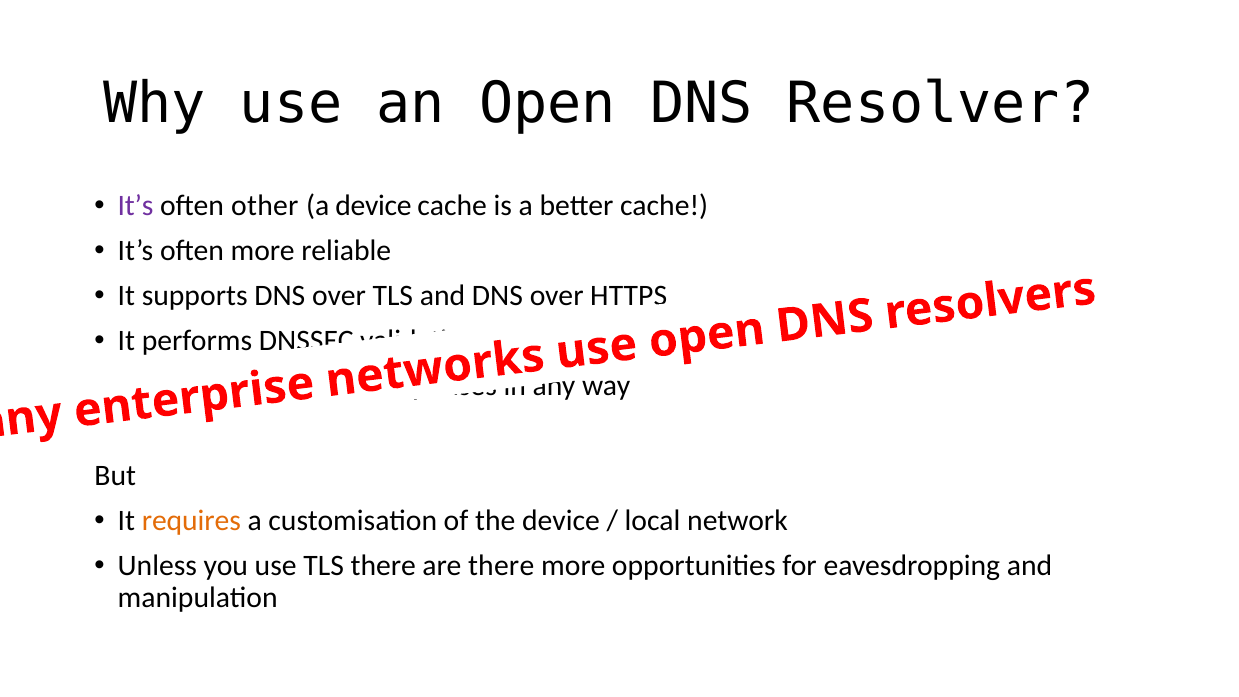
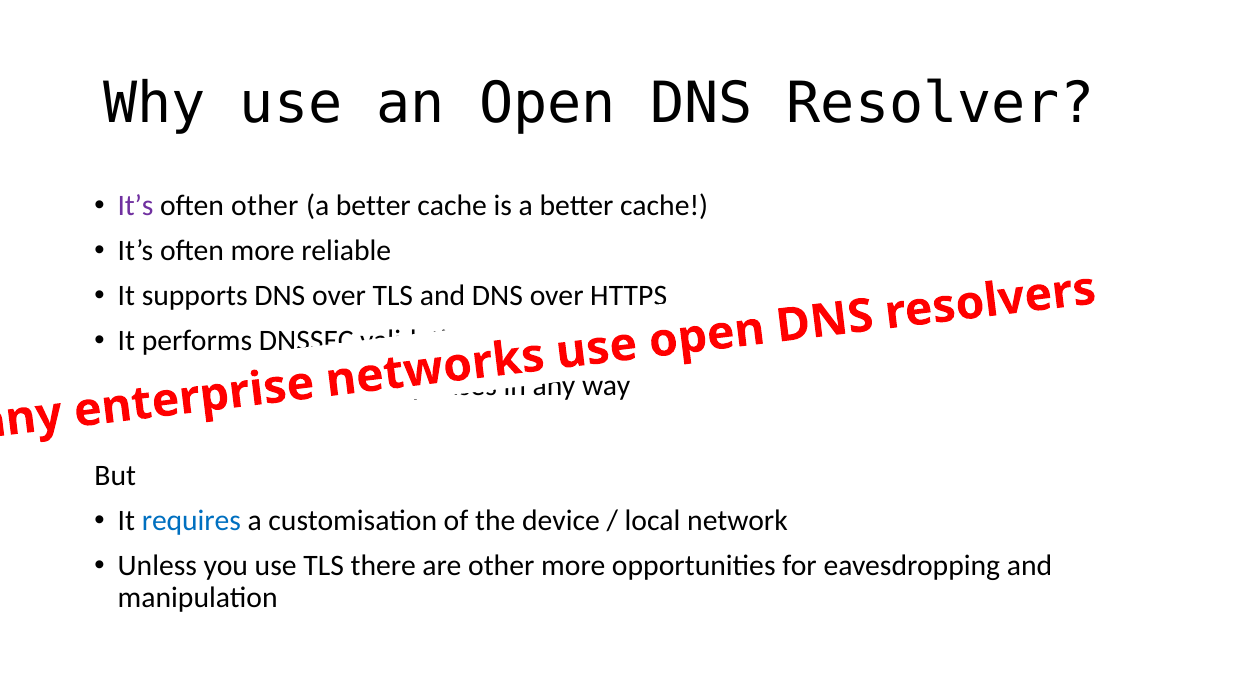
device at (373, 206): device -> better
requires colour: orange -> blue
are there: there -> other
